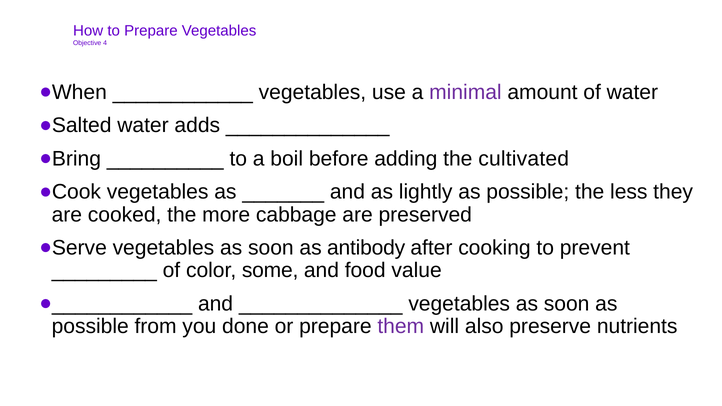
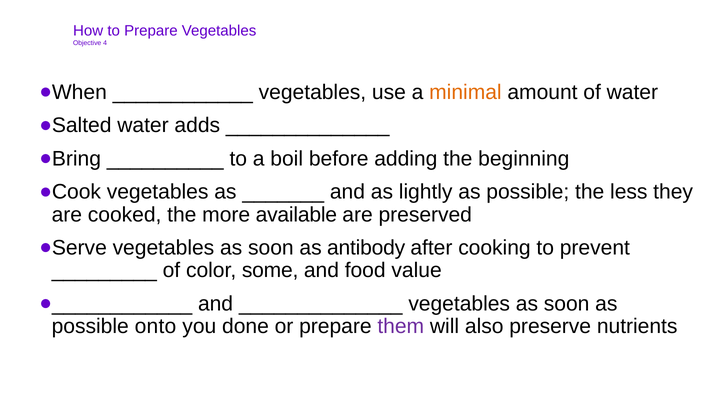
minimal colour: purple -> orange
cultivated: cultivated -> beginning
cabbage: cabbage -> available
from: from -> onto
